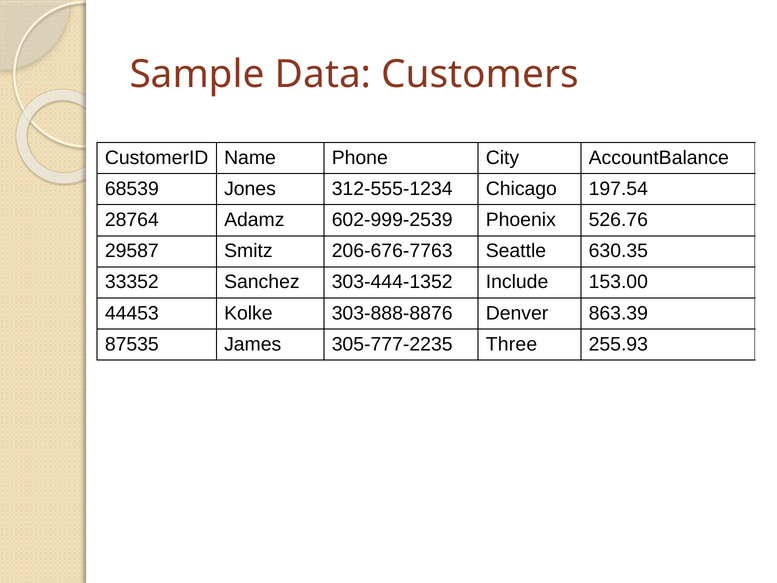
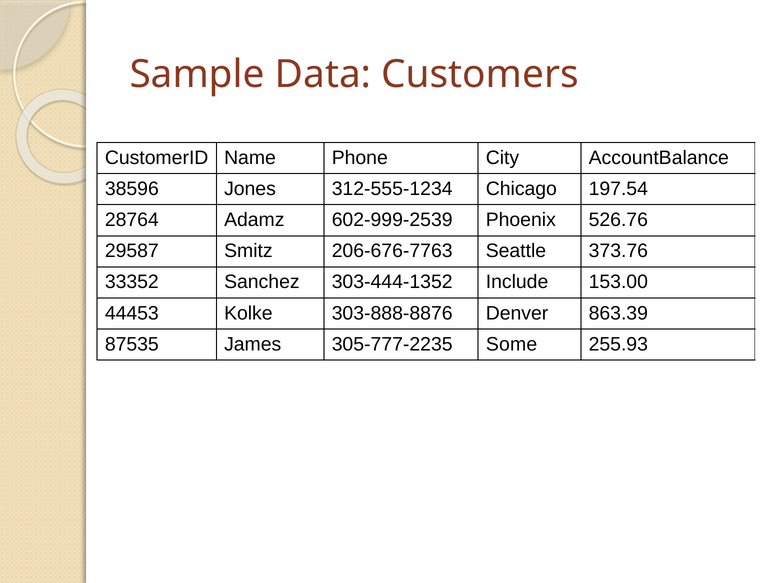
68539: 68539 -> 38596
630.35: 630.35 -> 373.76
Three: Three -> Some
